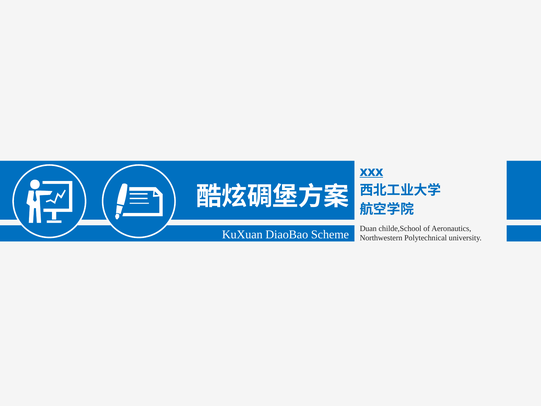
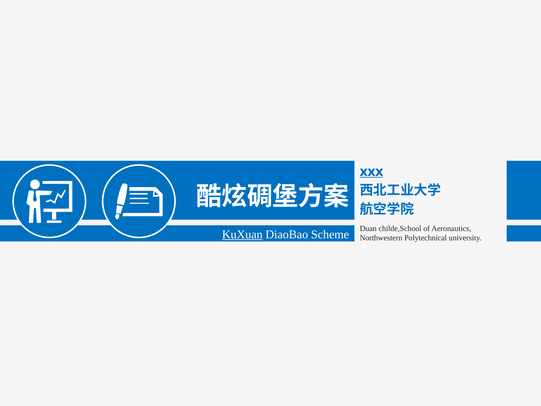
KuXuan underline: none -> present
